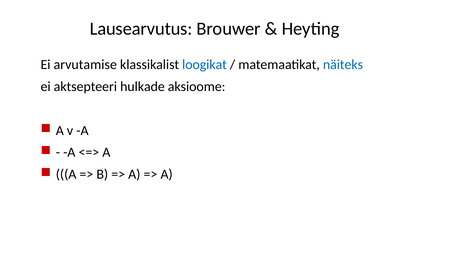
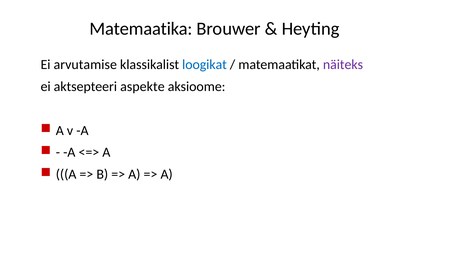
Lausearvutus: Lausearvutus -> Matemaatika
näiteks colour: blue -> purple
hulkade: hulkade -> aspekte
